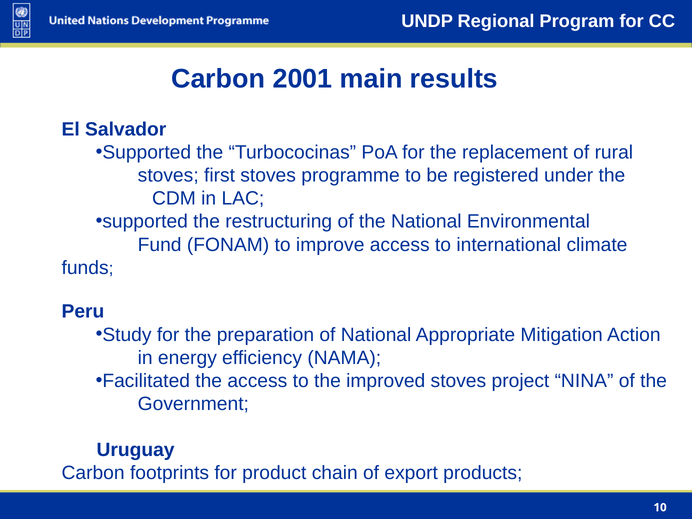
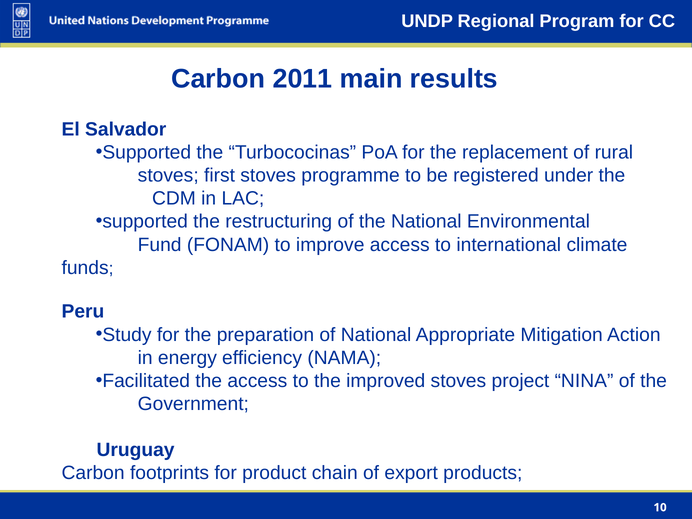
2001: 2001 -> 2011
